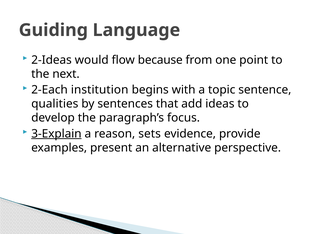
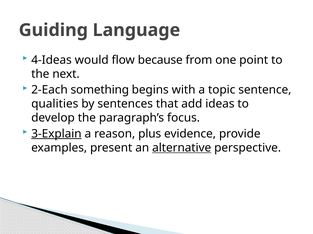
2-Ideas: 2-Ideas -> 4-Ideas
institution: institution -> something
sets: sets -> plus
alternative underline: none -> present
